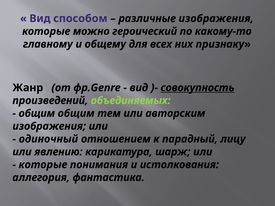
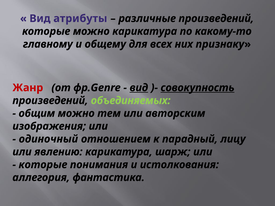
способом: способом -> атрибуты
различные изображения: изображения -> произведений
можно героический: героический -> карикатура
Жанр colour: black -> red
вид at (139, 88) underline: none -> present
общим общим: общим -> можно
